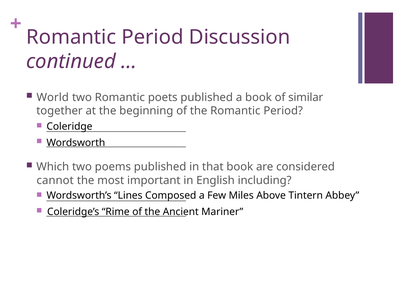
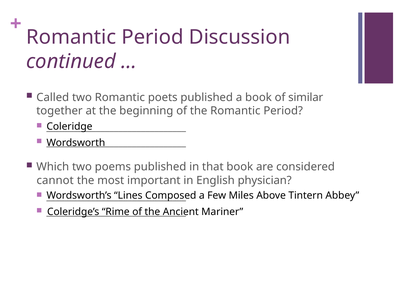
World: World -> Called
including: including -> physician
